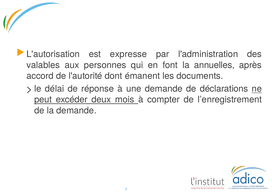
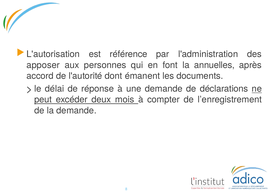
expresse: expresse -> référence
valables: valables -> apposer
